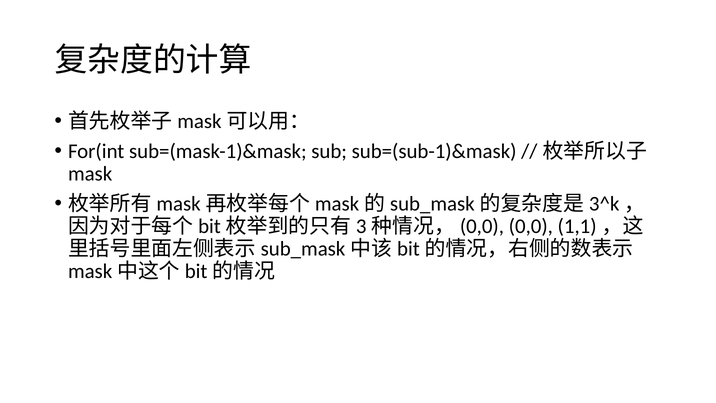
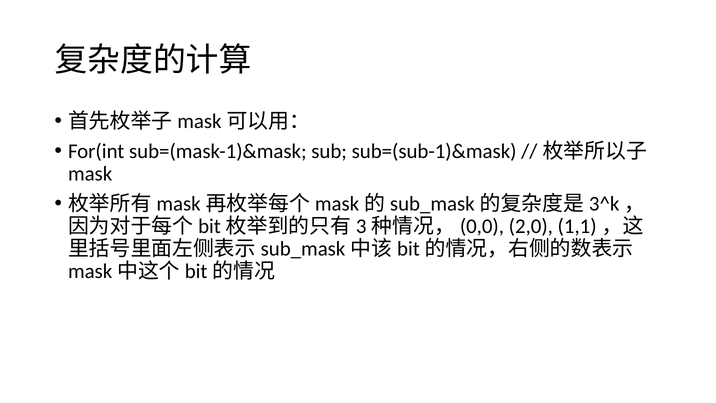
0,0: 0,0 -> 2,0
